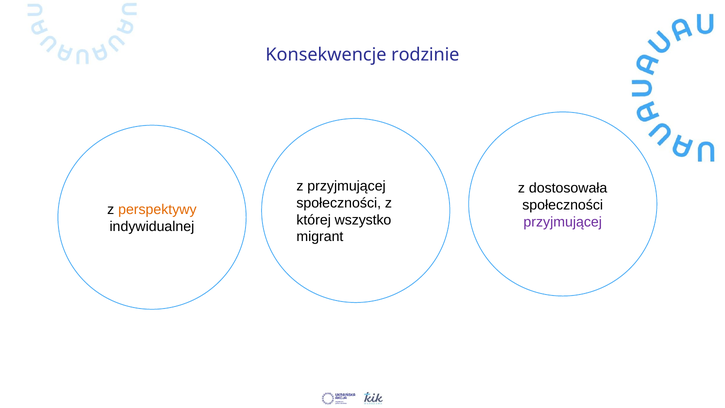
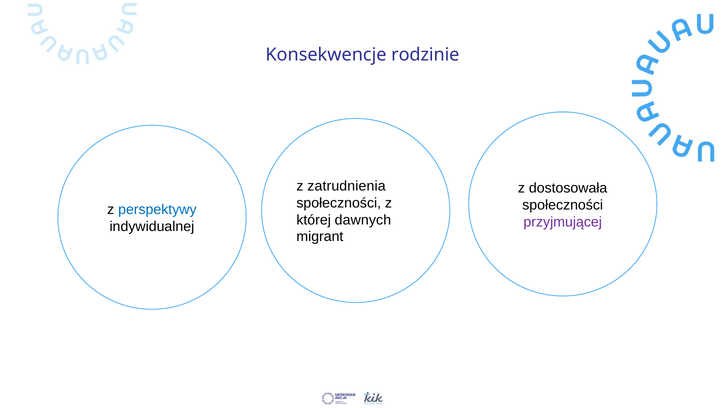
z przyjmującej: przyjmującej -> zatrudnienia
perspektywy colour: orange -> blue
wszystko: wszystko -> dawnych
